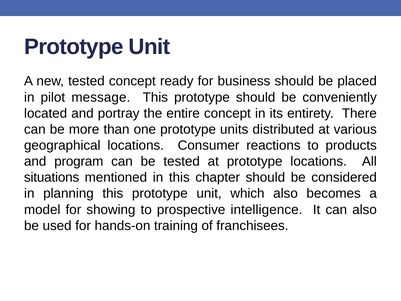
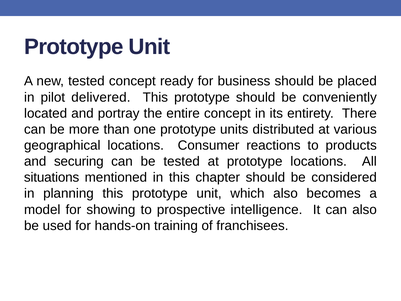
message: message -> delivered
program: program -> securing
